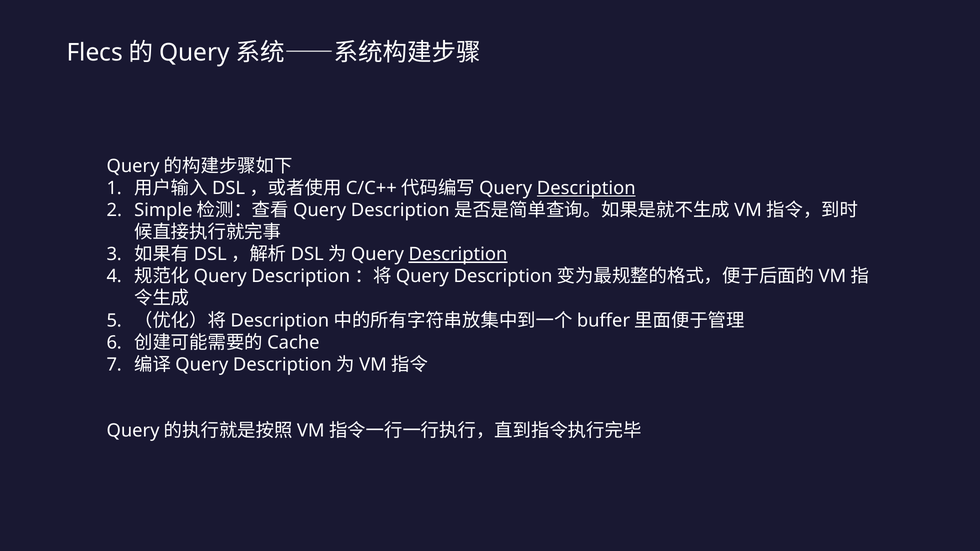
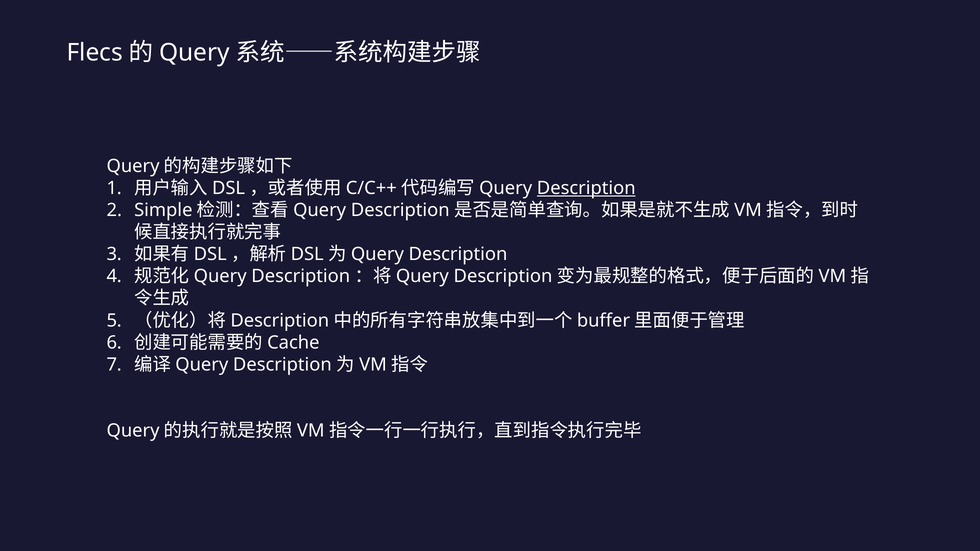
Description at (458, 254) underline: present -> none
